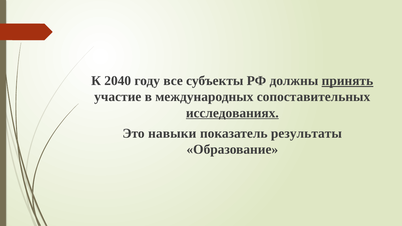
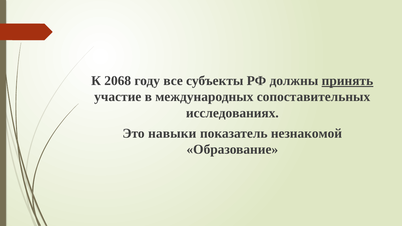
2040: 2040 -> 2068
исследованиях underline: present -> none
результаты: результаты -> незнакомой
